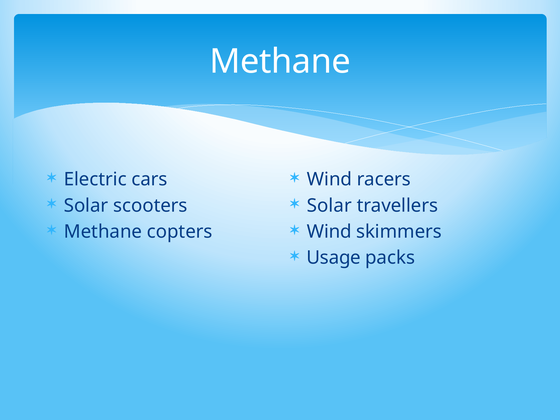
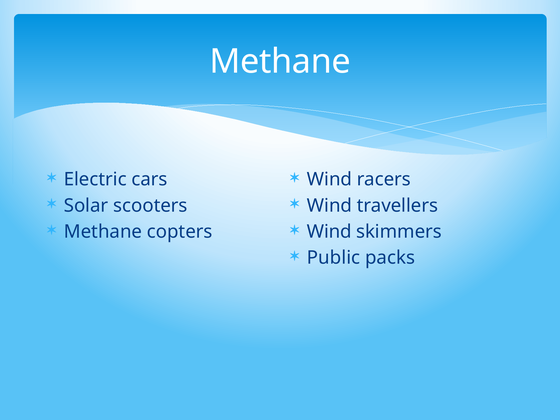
Solar at (329, 206): Solar -> Wind
Usage: Usage -> Public
